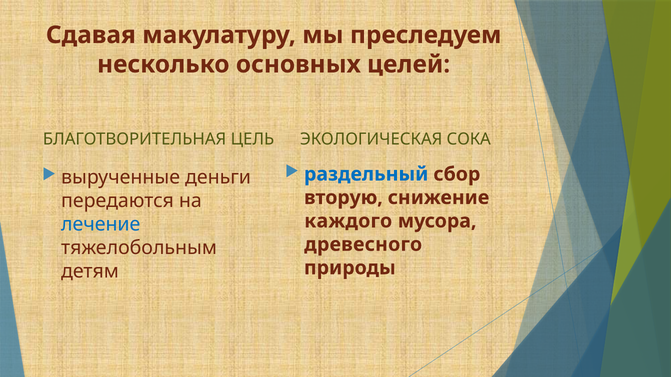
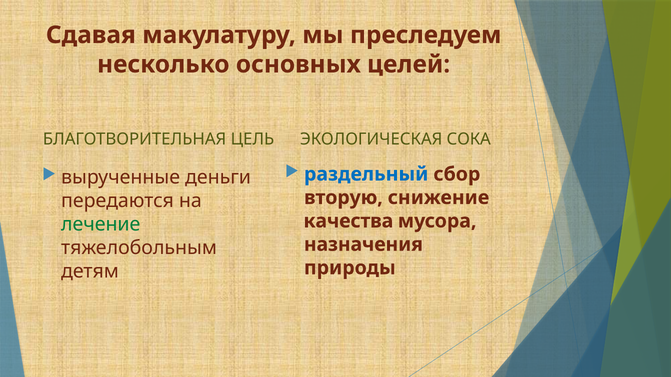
каждого: каждого -> качества
лечение colour: blue -> green
древесного: древесного -> назначения
